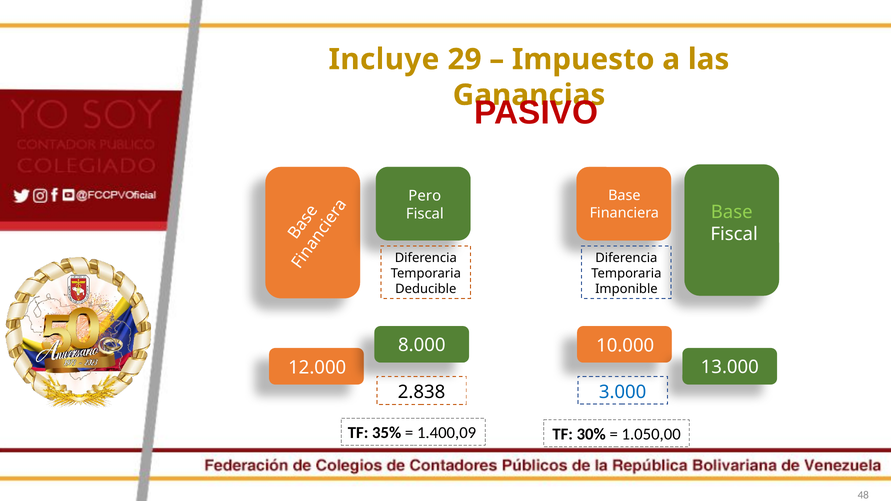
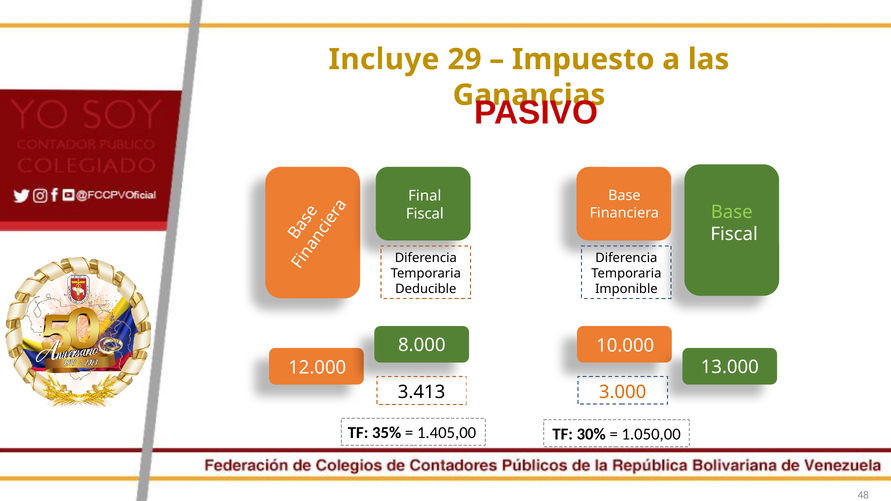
Pero: Pero -> Final
2.838: 2.838 -> 3.413
3.000 colour: blue -> orange
1.400,09: 1.400,09 -> 1.405,00
